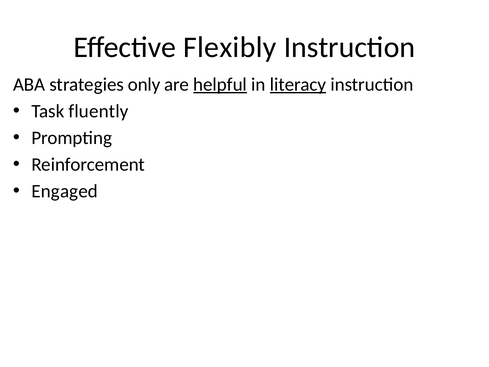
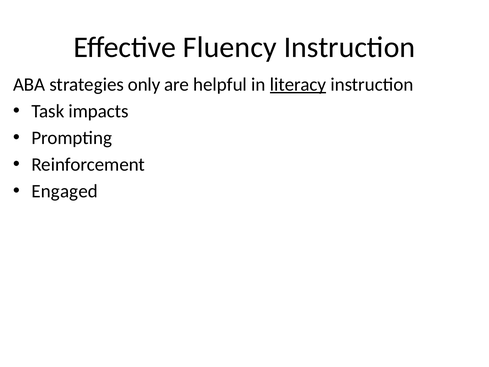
Flexibly: Flexibly -> Fluency
helpful underline: present -> none
fluently: fluently -> impacts
